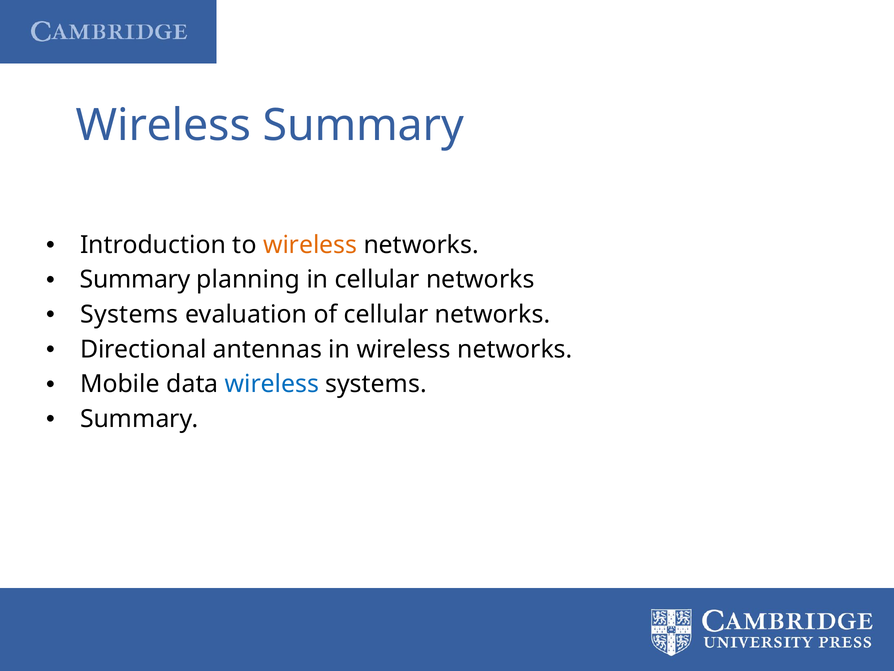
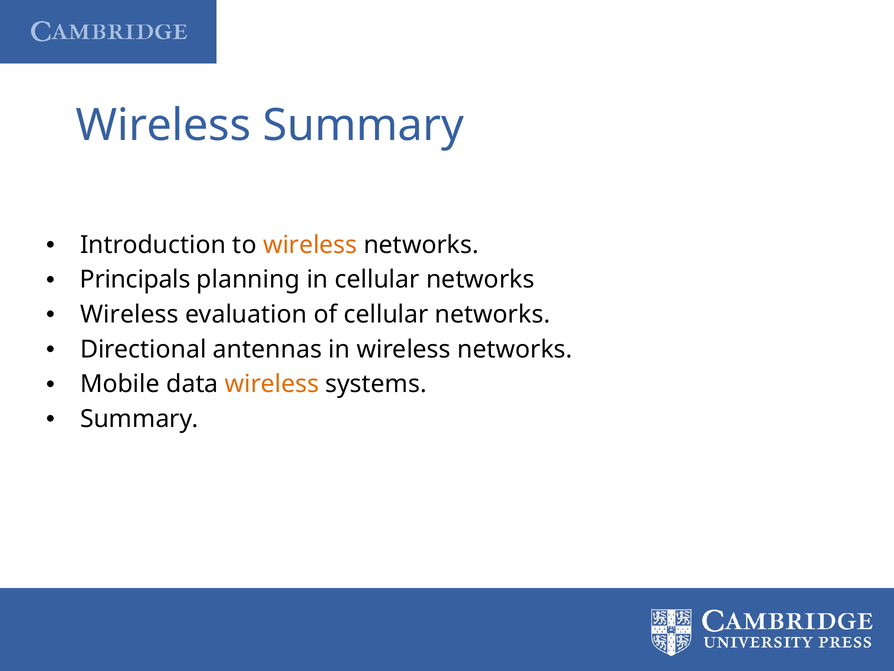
Summary at (135, 279): Summary -> Principals
Systems at (129, 314): Systems -> Wireless
wireless at (272, 384) colour: blue -> orange
